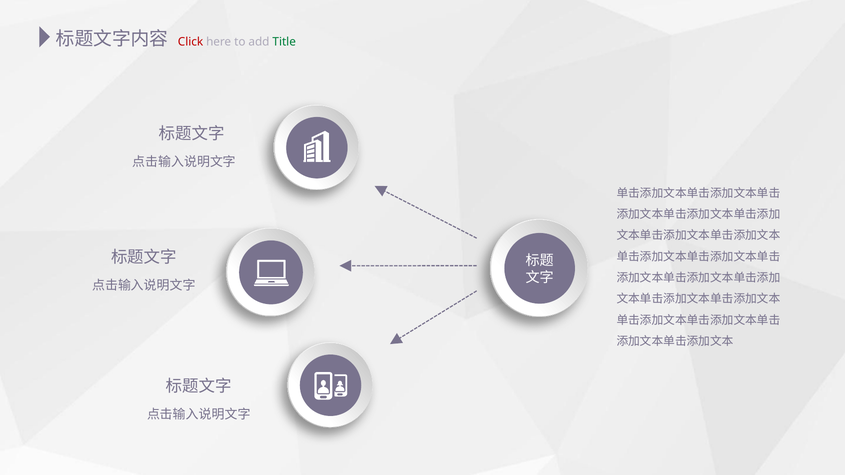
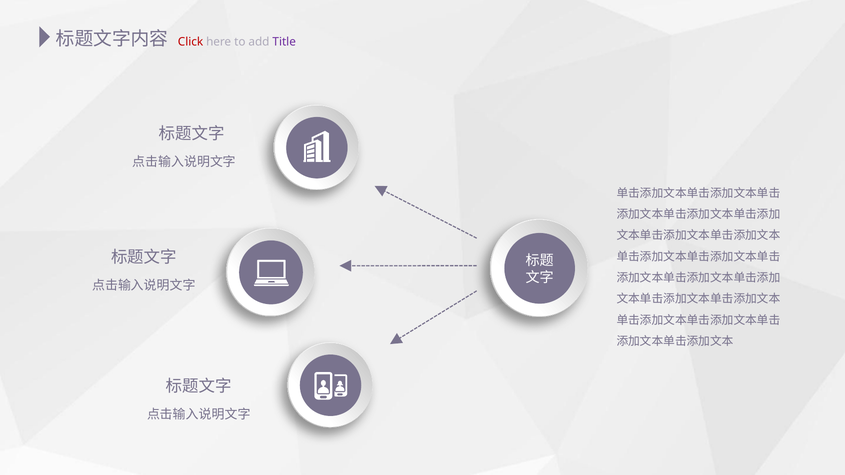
Title colour: green -> purple
